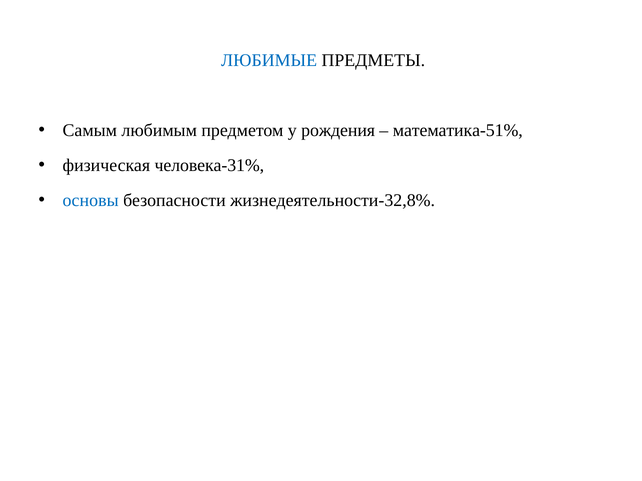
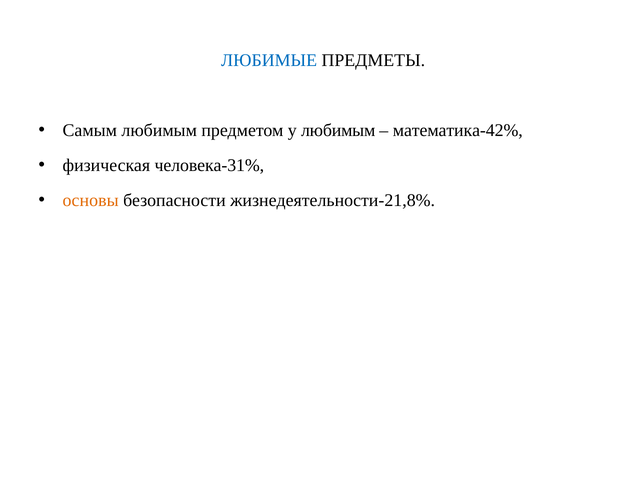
у рождения: рождения -> любимым
математика-51%: математика-51% -> математика-42%
основы colour: blue -> orange
жизнедеятельности-32,8%: жизнедеятельности-32,8% -> жизнедеятельности-21,8%
